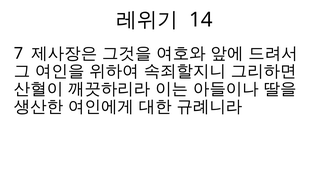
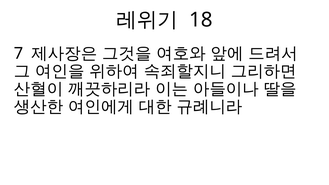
14: 14 -> 18
